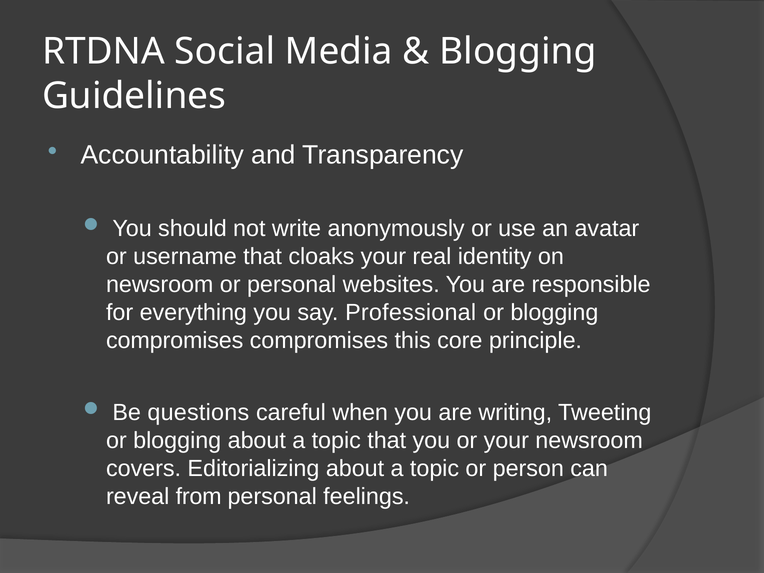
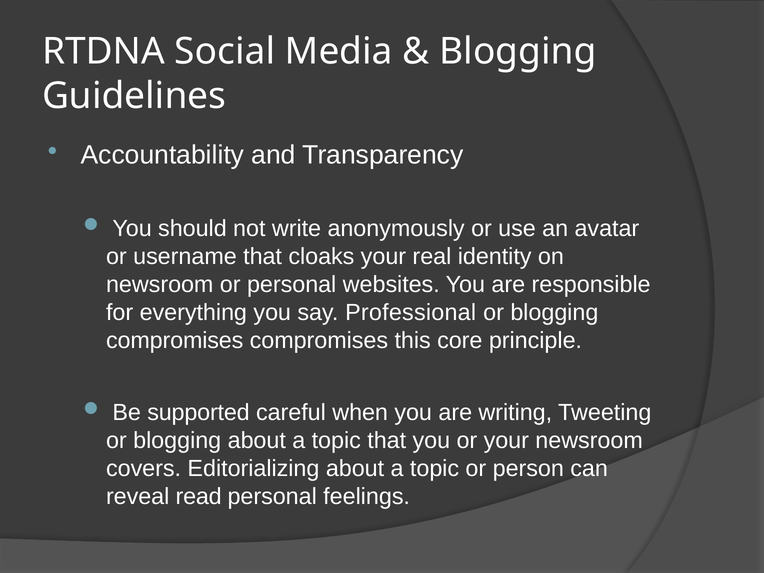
questions: questions -> supported
from: from -> read
